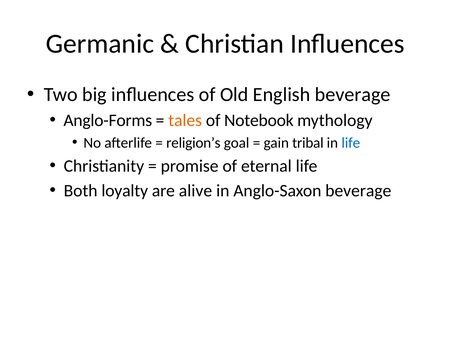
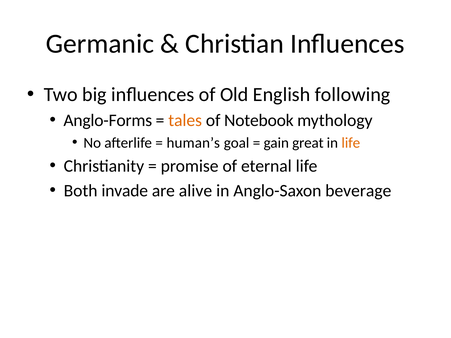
English beverage: beverage -> following
religion’s: religion’s -> human’s
tribal: tribal -> great
life at (351, 143) colour: blue -> orange
loyalty: loyalty -> invade
